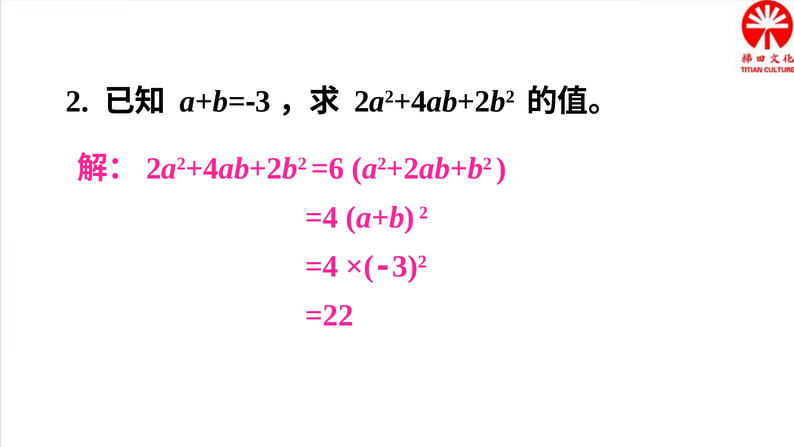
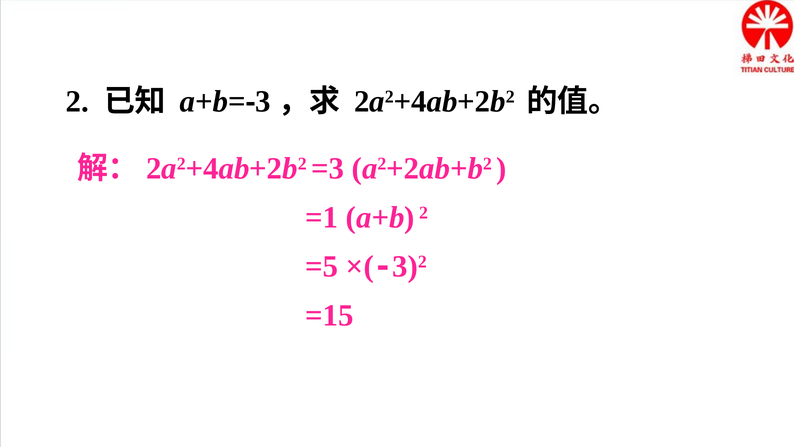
=6: =6 -> =3
=4 at (322, 217): =4 -> =1
=4 at (322, 266): =4 -> =5
=22: =22 -> =15
